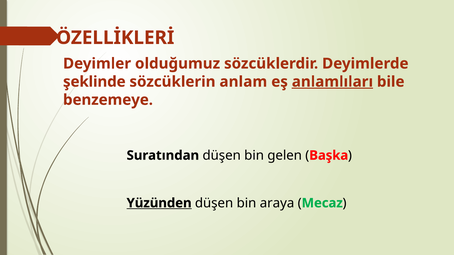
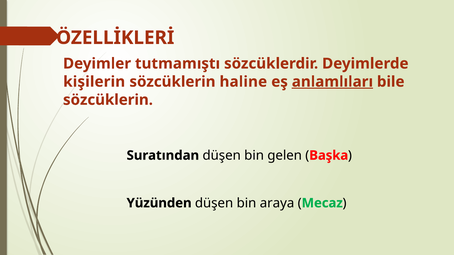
olduğumuz: olduğumuz -> tutmamıştı
şeklinde: şeklinde -> kişilerin
anlam: anlam -> haline
benzemeye at (108, 100): benzemeye -> sözcüklerin
Yüzünden underline: present -> none
